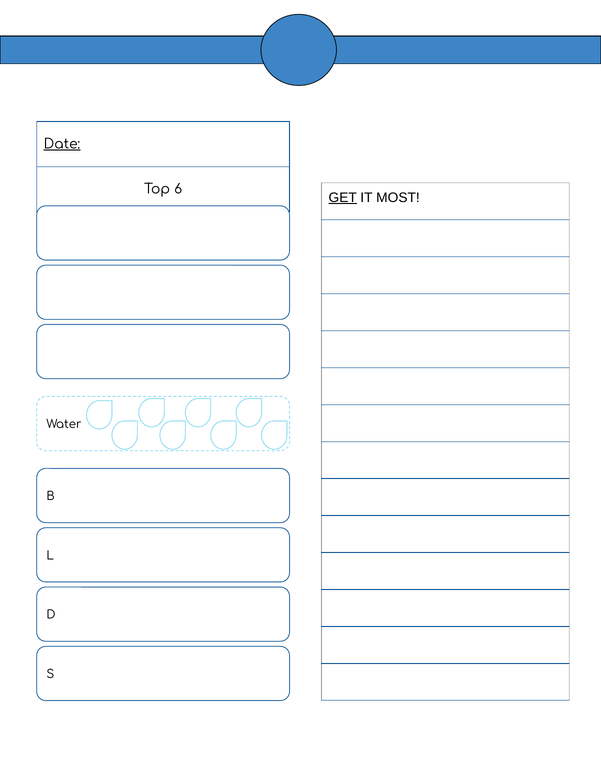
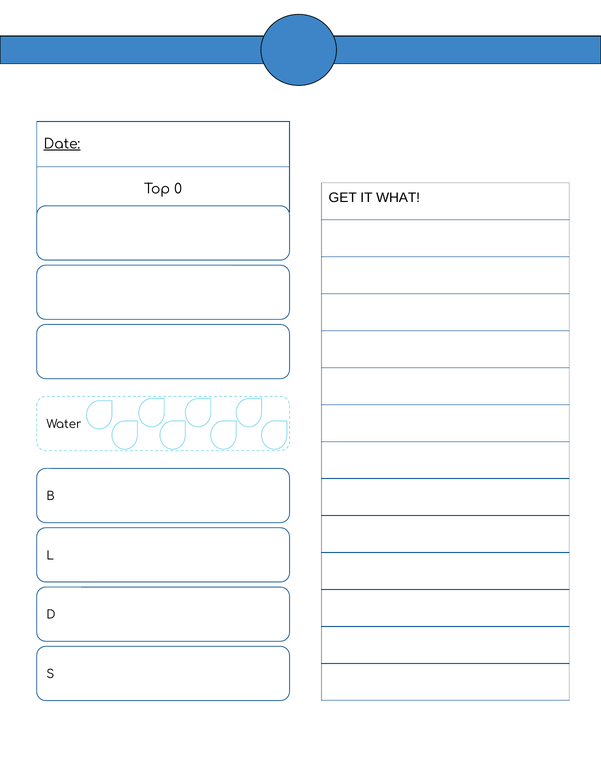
6: 6 -> 0
GET underline: present -> none
MOST: MOST -> WHAT
